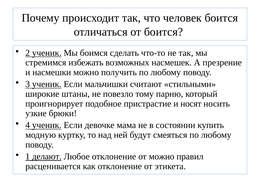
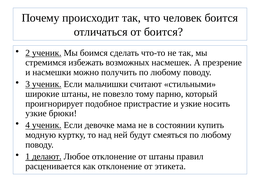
и носят: носят -> узкие
от можно: можно -> штаны
